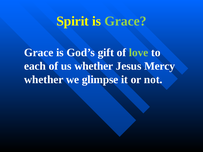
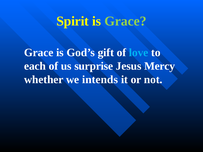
love colour: light green -> light blue
us whether: whether -> surprise
glimpse: glimpse -> intends
